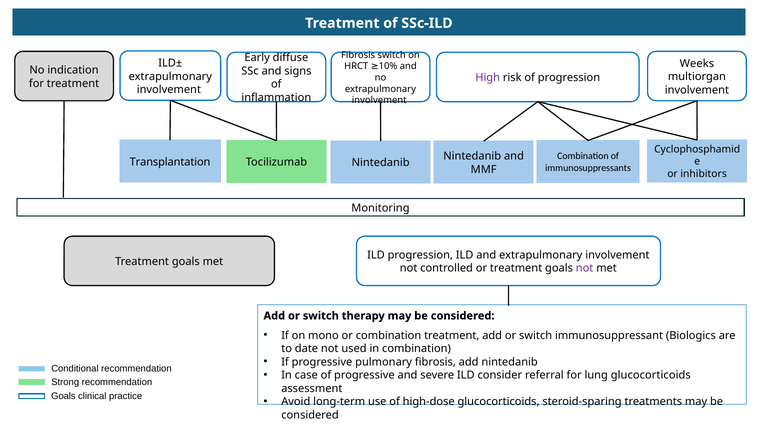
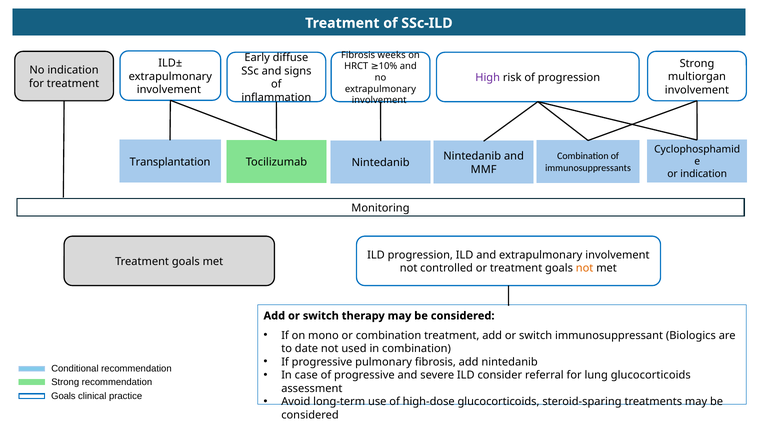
Fibrosis switch: switch -> weeks
Weeks at (697, 64): Weeks -> Strong
or inhibitors: inhibitors -> indication
not at (585, 268) colour: purple -> orange
